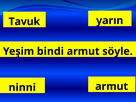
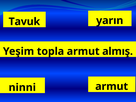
bindi: bindi -> topla
söyle: söyle -> almış
